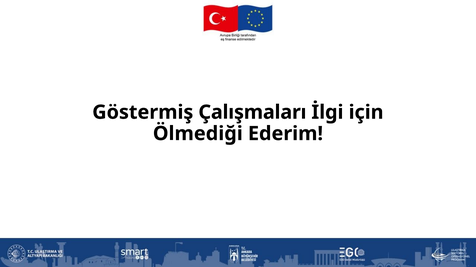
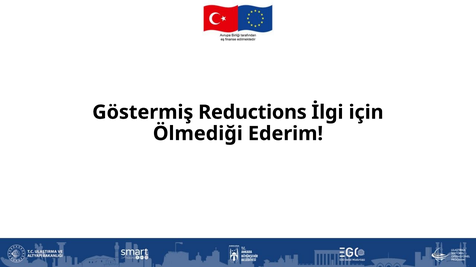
Çalışmaları: Çalışmaları -> Reductions
